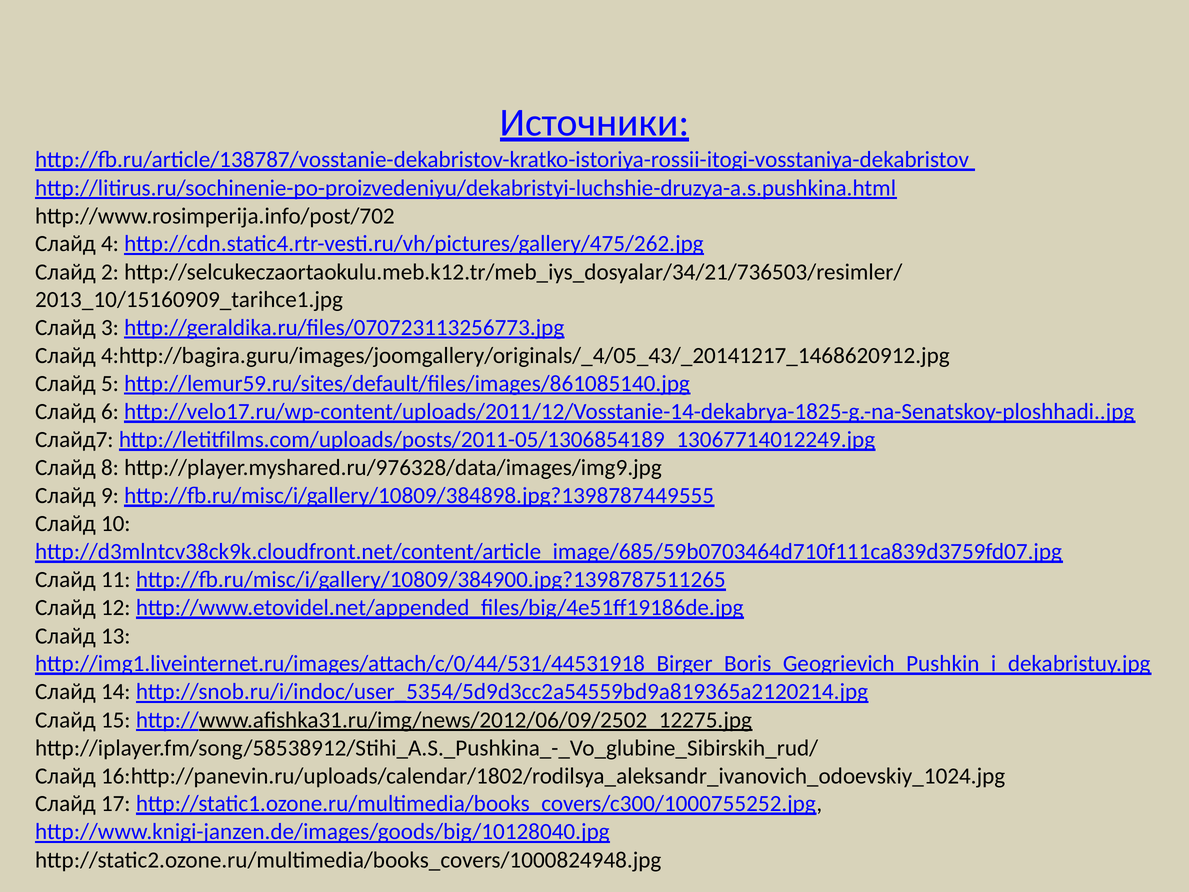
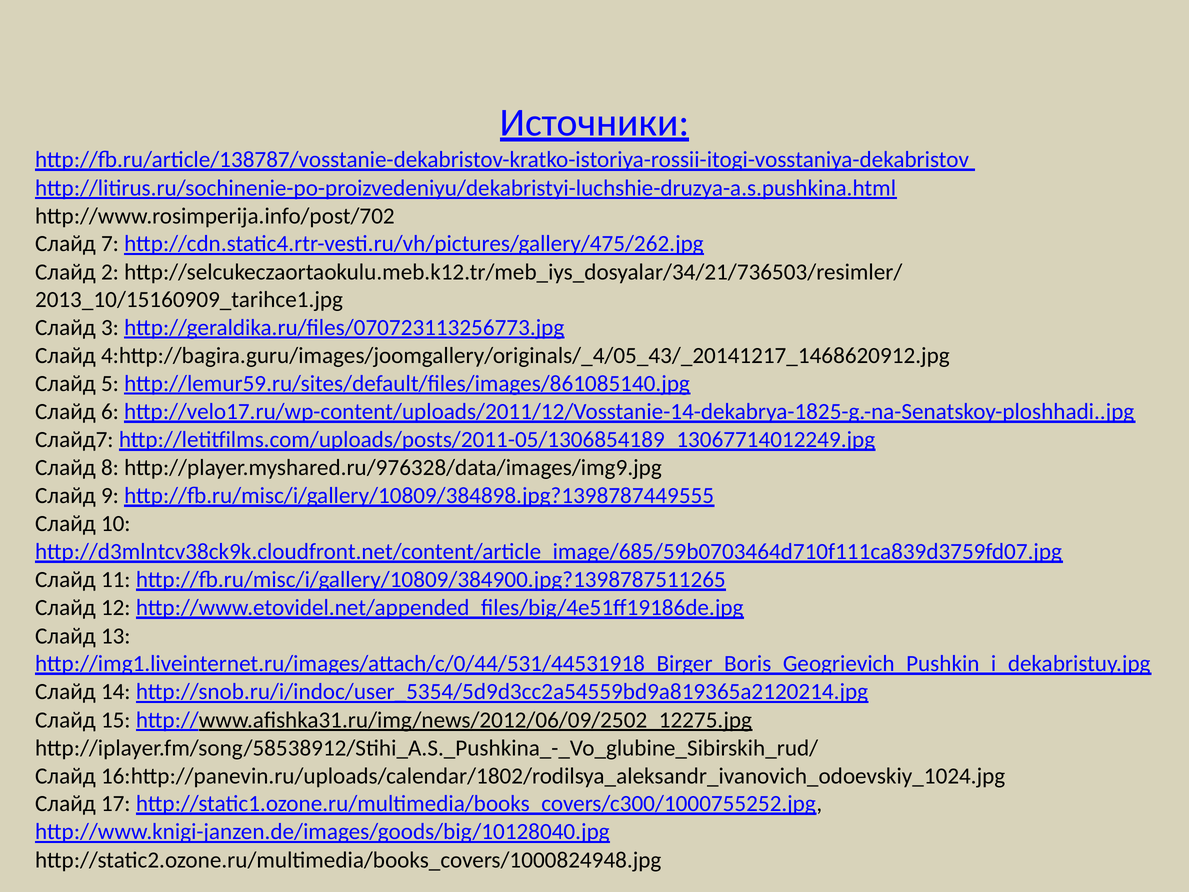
4: 4 -> 7
